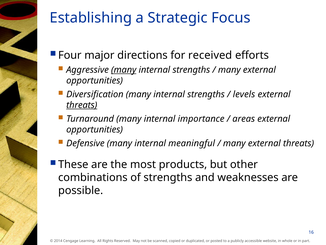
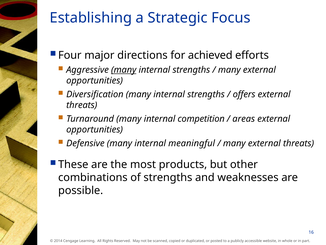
received: received -> achieved
levels: levels -> offers
threats at (82, 105) underline: present -> none
importance: importance -> competition
